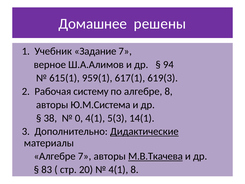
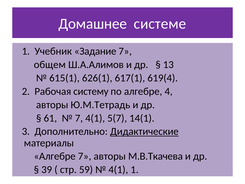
решены: решены -> системе
верное: верное -> общем
94: 94 -> 13
959(1: 959(1 -> 626(1
619(3: 619(3 -> 619(4
алгебре 8: 8 -> 4
Ю.М.Система: Ю.М.Система -> Ю.М.Тетрадь
38: 38 -> 61
0 at (79, 118): 0 -> 7
5(3: 5(3 -> 5(7
М.В.Ткачева underline: present -> none
83: 83 -> 39
20: 20 -> 59
4(1 8: 8 -> 1
